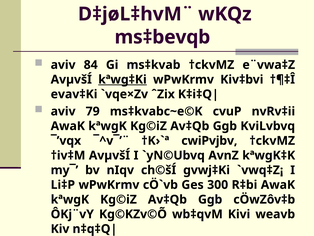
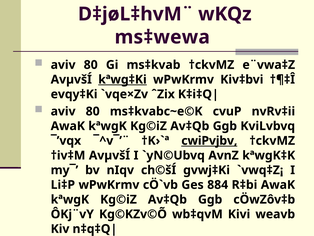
ms‡bevqb: ms‡bevqb -> ms‡wewa
84 at (91, 65): 84 -> 80
evav‡Ki: evav‡Ki -> evqy‡Ki
79 at (93, 111): 79 -> 80
cwiPvjbv underline: none -> present
300: 300 -> 884
